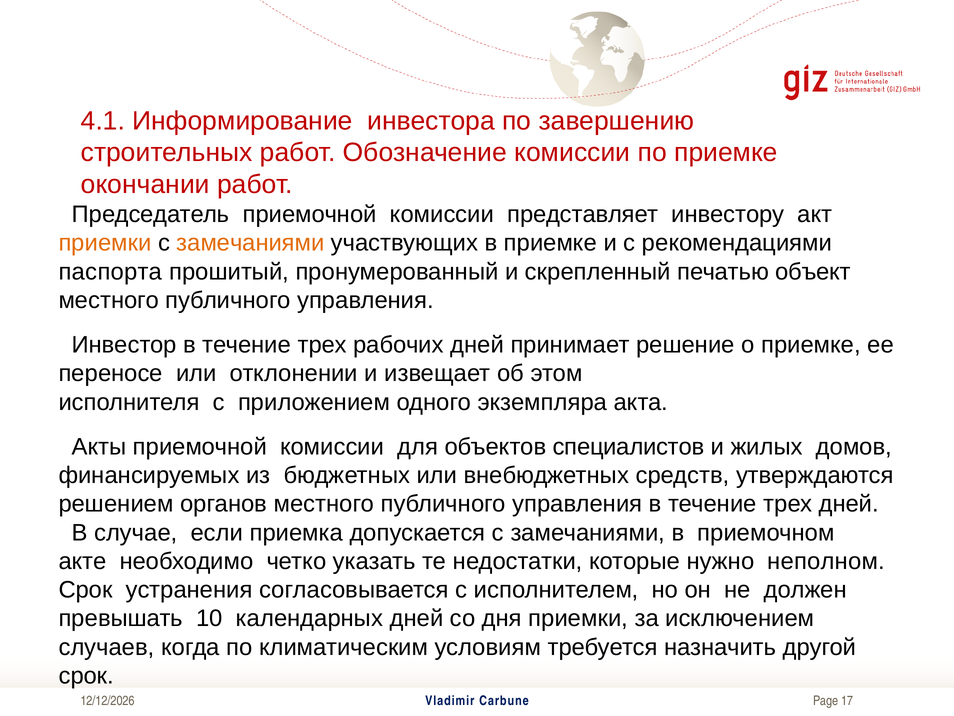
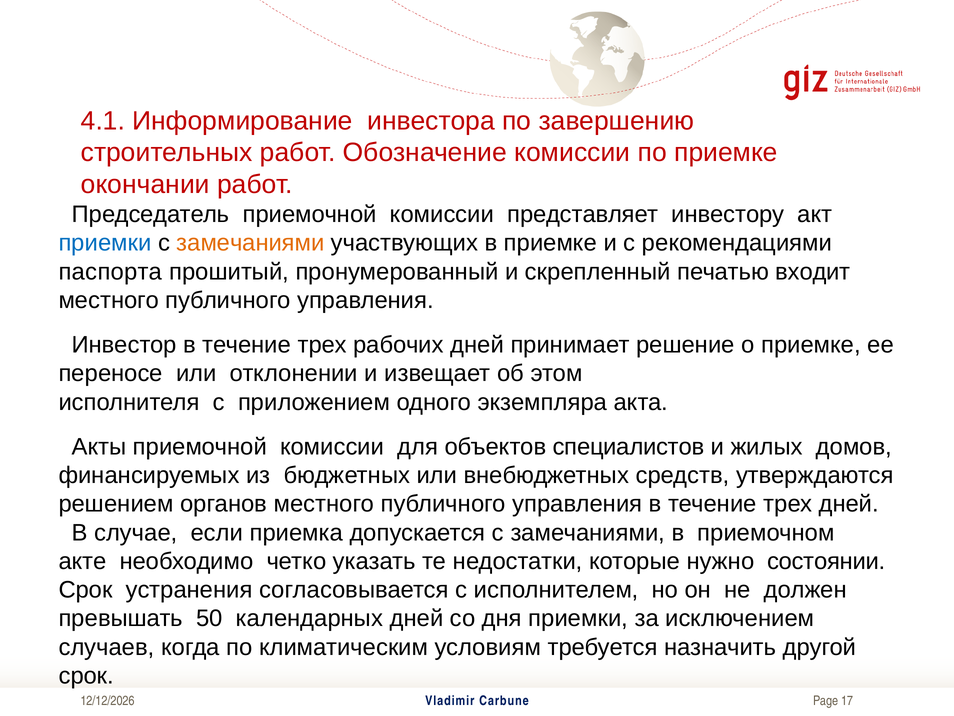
приемки at (105, 243) colour: orange -> blue
объект: объект -> входит
неполном: неполном -> состоянии
10: 10 -> 50
